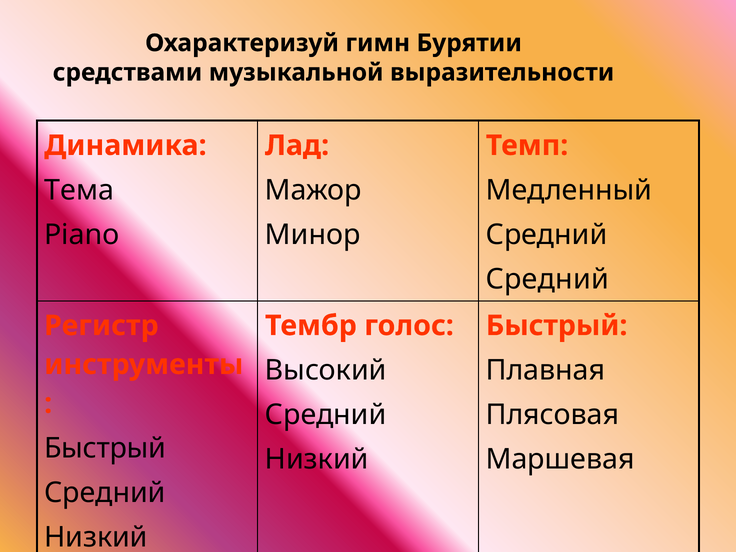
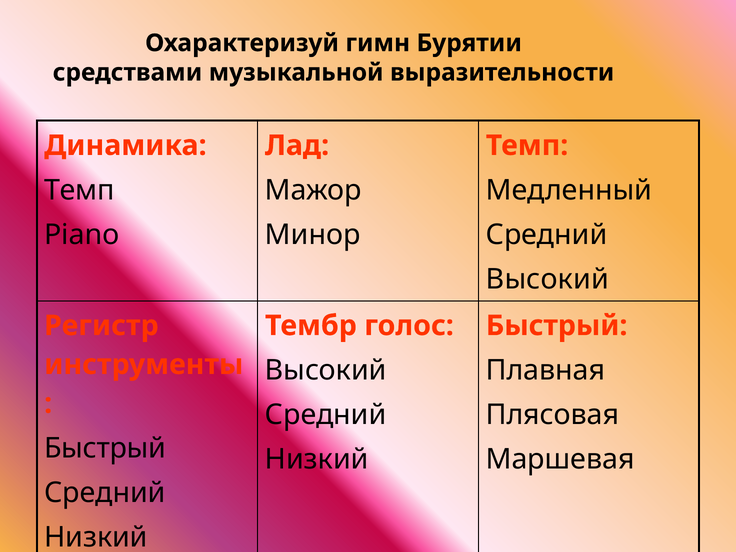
Тема at (79, 190): Тема -> Темп
Средний at (547, 279): Средний -> Высокий
